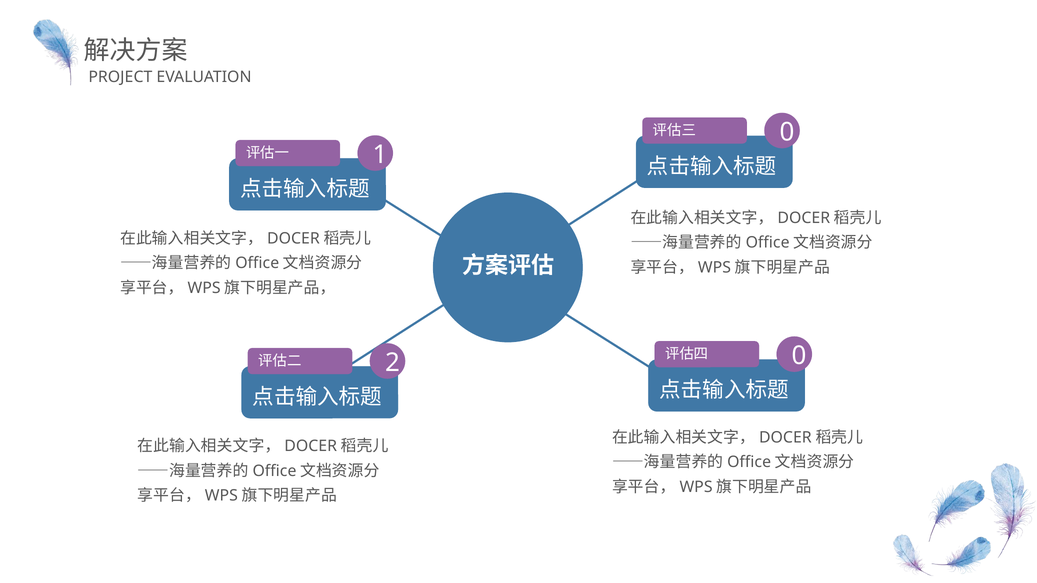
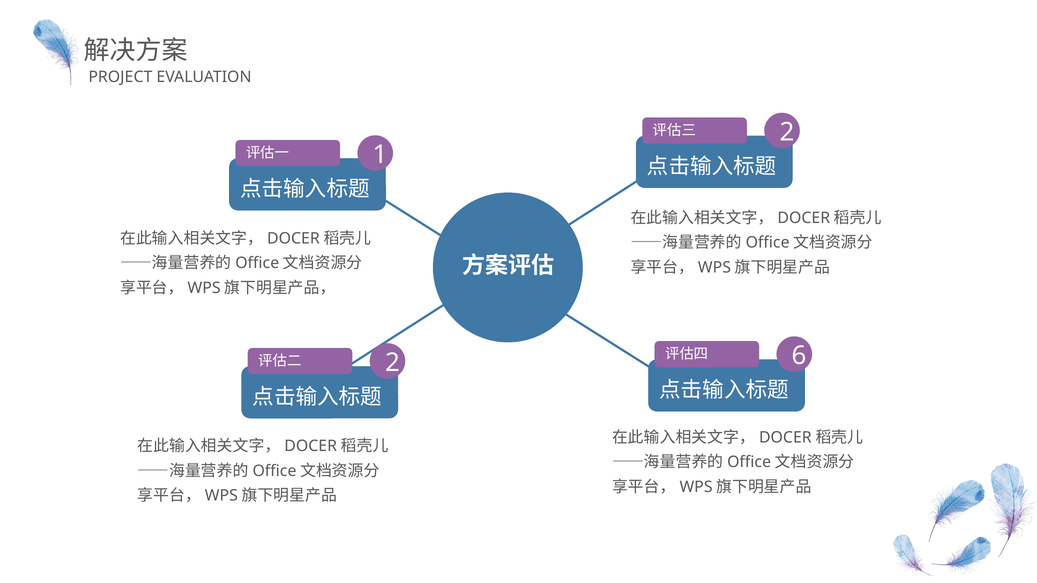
0 at (787, 132): 0 -> 2
0 at (799, 356): 0 -> 6
